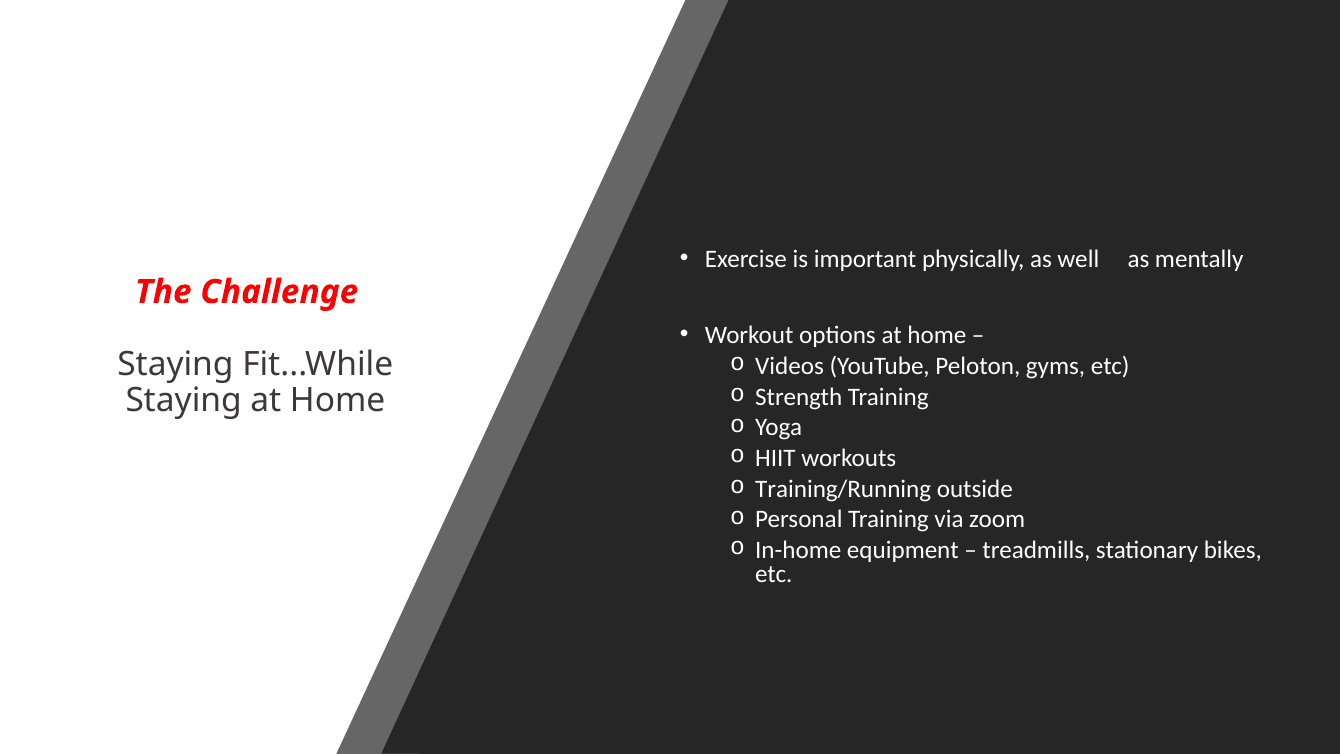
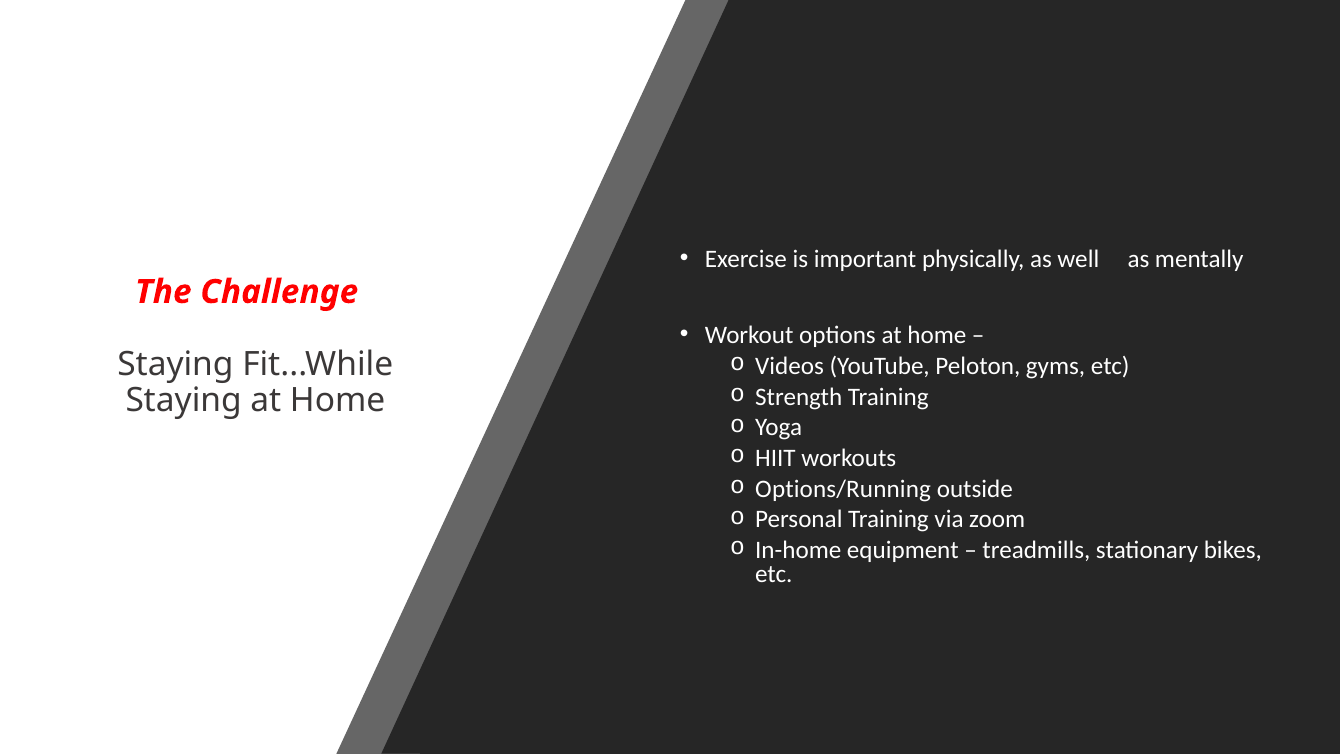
Training/Running: Training/Running -> Options/Running
